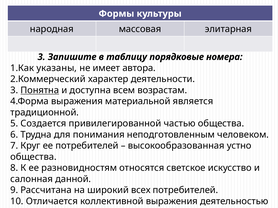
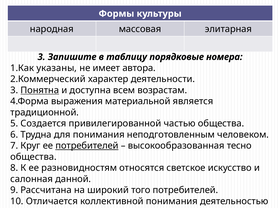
потребителей at (87, 146) underline: none -> present
устно: устно -> тесно
всех: всех -> того
коллективной выражения: выражения -> понимания
